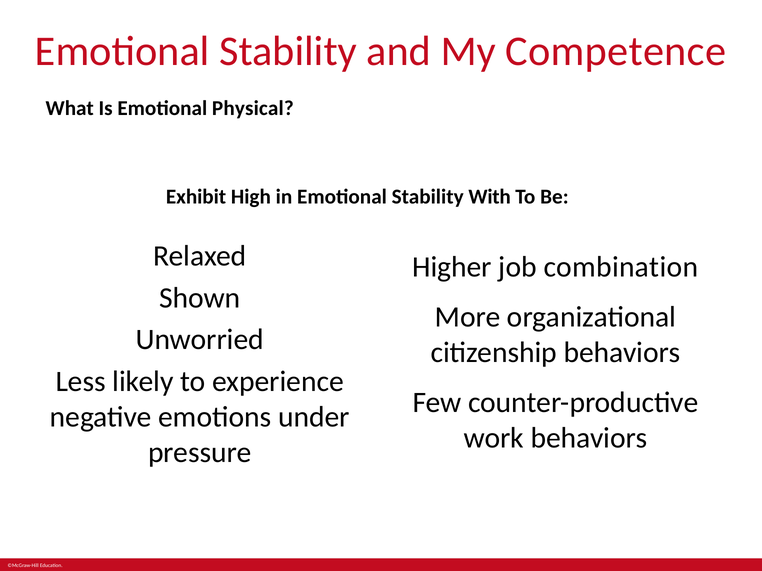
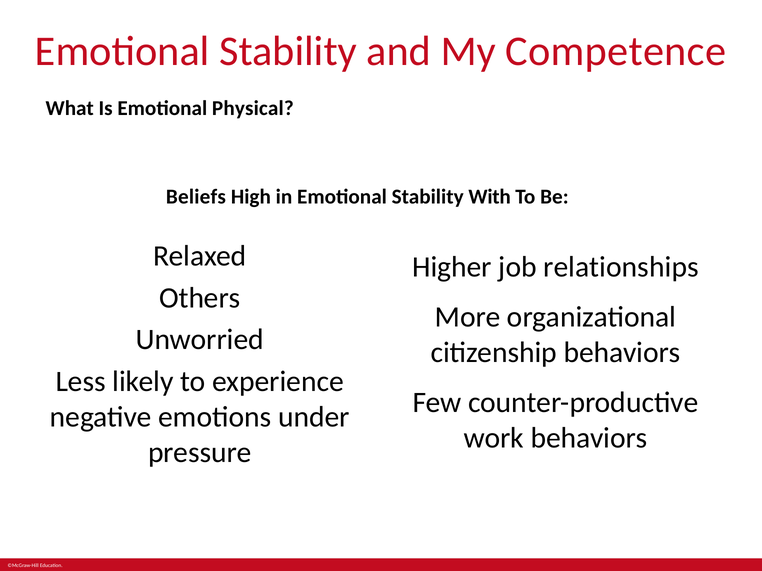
Exhibit: Exhibit -> Beliefs
combination: combination -> relationships
Shown: Shown -> Others
